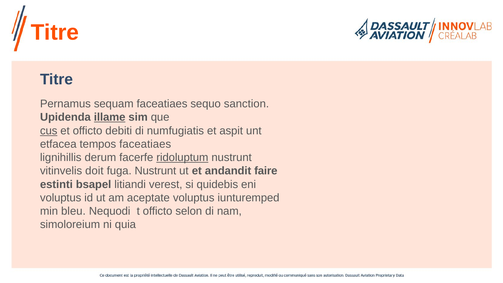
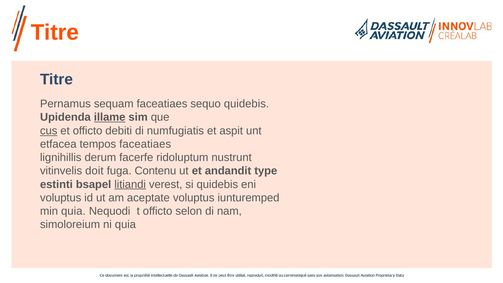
sequo sanction: sanction -> quidebis
ridoluptum underline: present -> none
fuga Nustrunt: Nustrunt -> Contenu
faire: faire -> type
litiandi underline: none -> present
min bleu: bleu -> quia
